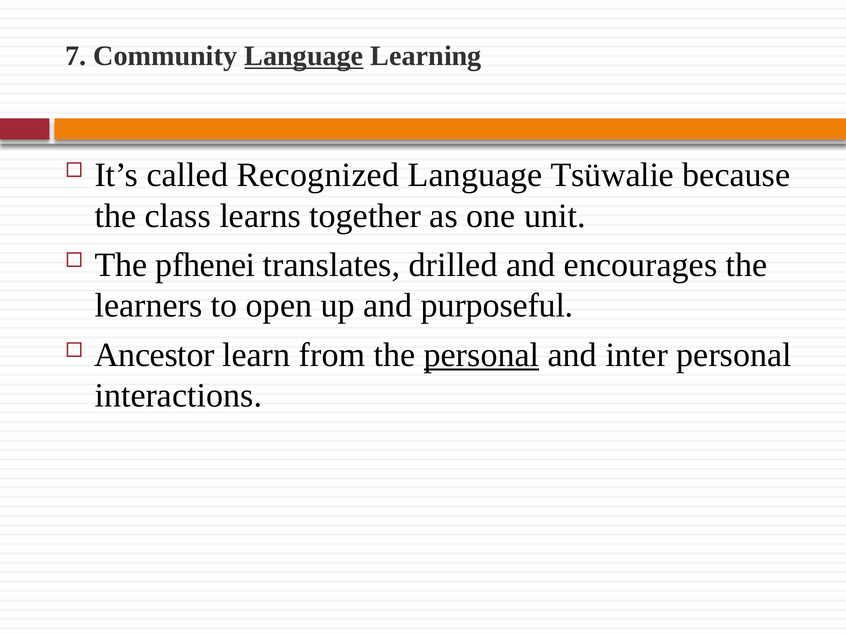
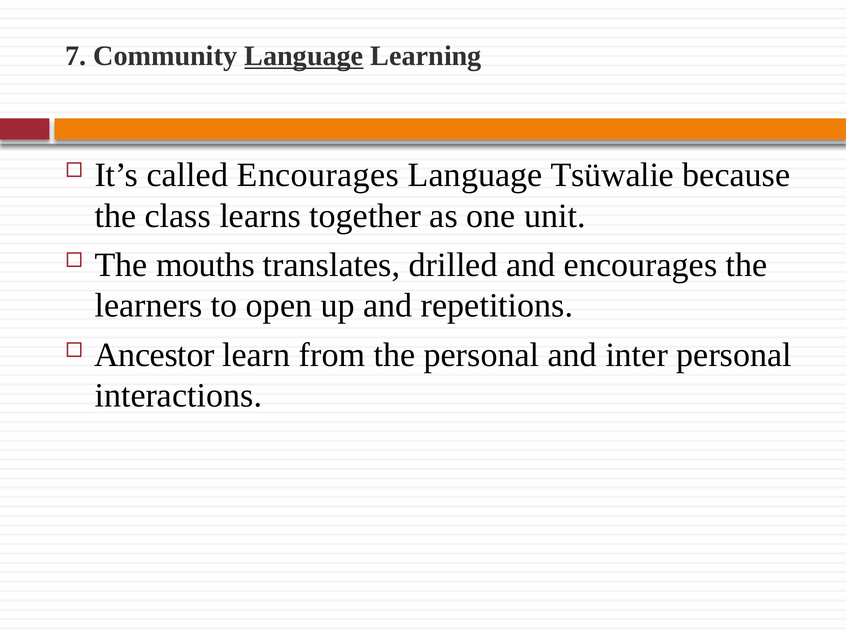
called Recognized: Recognized -> Encourages
pfhenei: pfhenei -> mouths
purposeful: purposeful -> repetitions
personal at (482, 355) underline: present -> none
